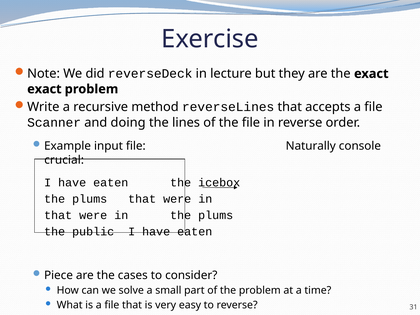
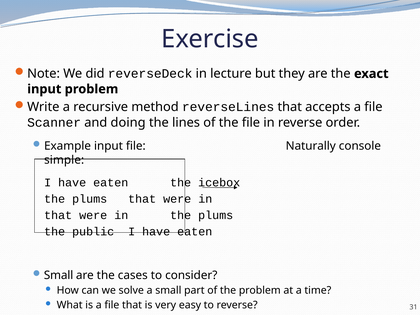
exact at (44, 89): exact -> input
crucial: crucial -> simple
Piece at (59, 275): Piece -> Small
